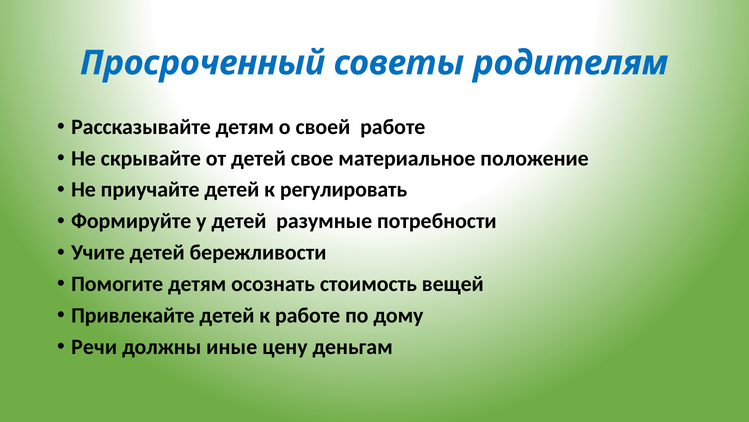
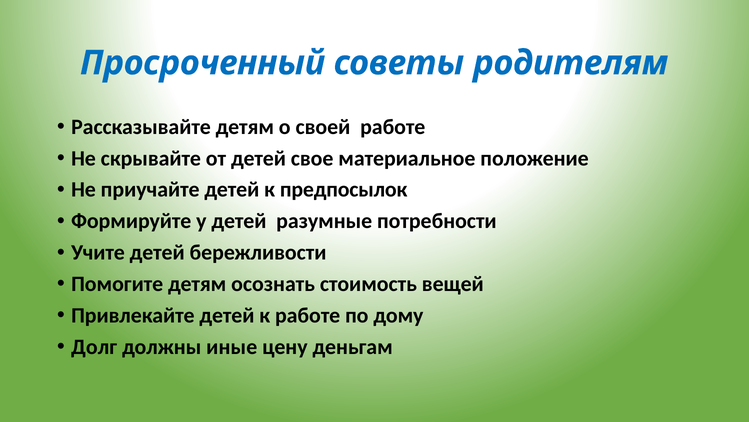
регулировать: регулировать -> предпосылок
Речи: Речи -> Долг
